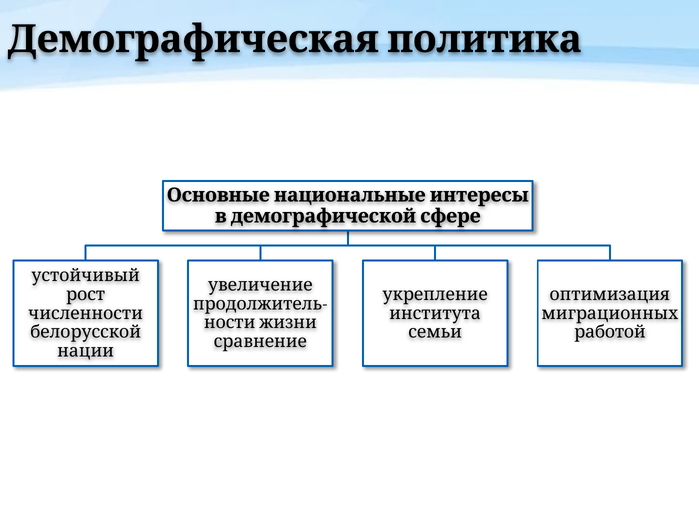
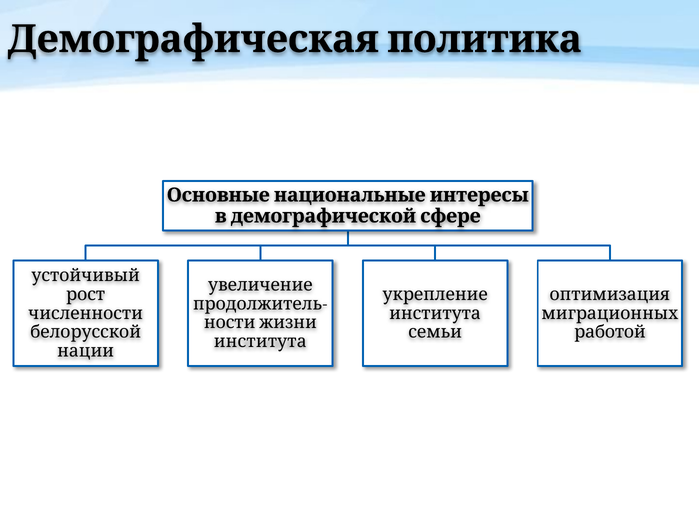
сравнение at (260, 342): сравнение -> института
